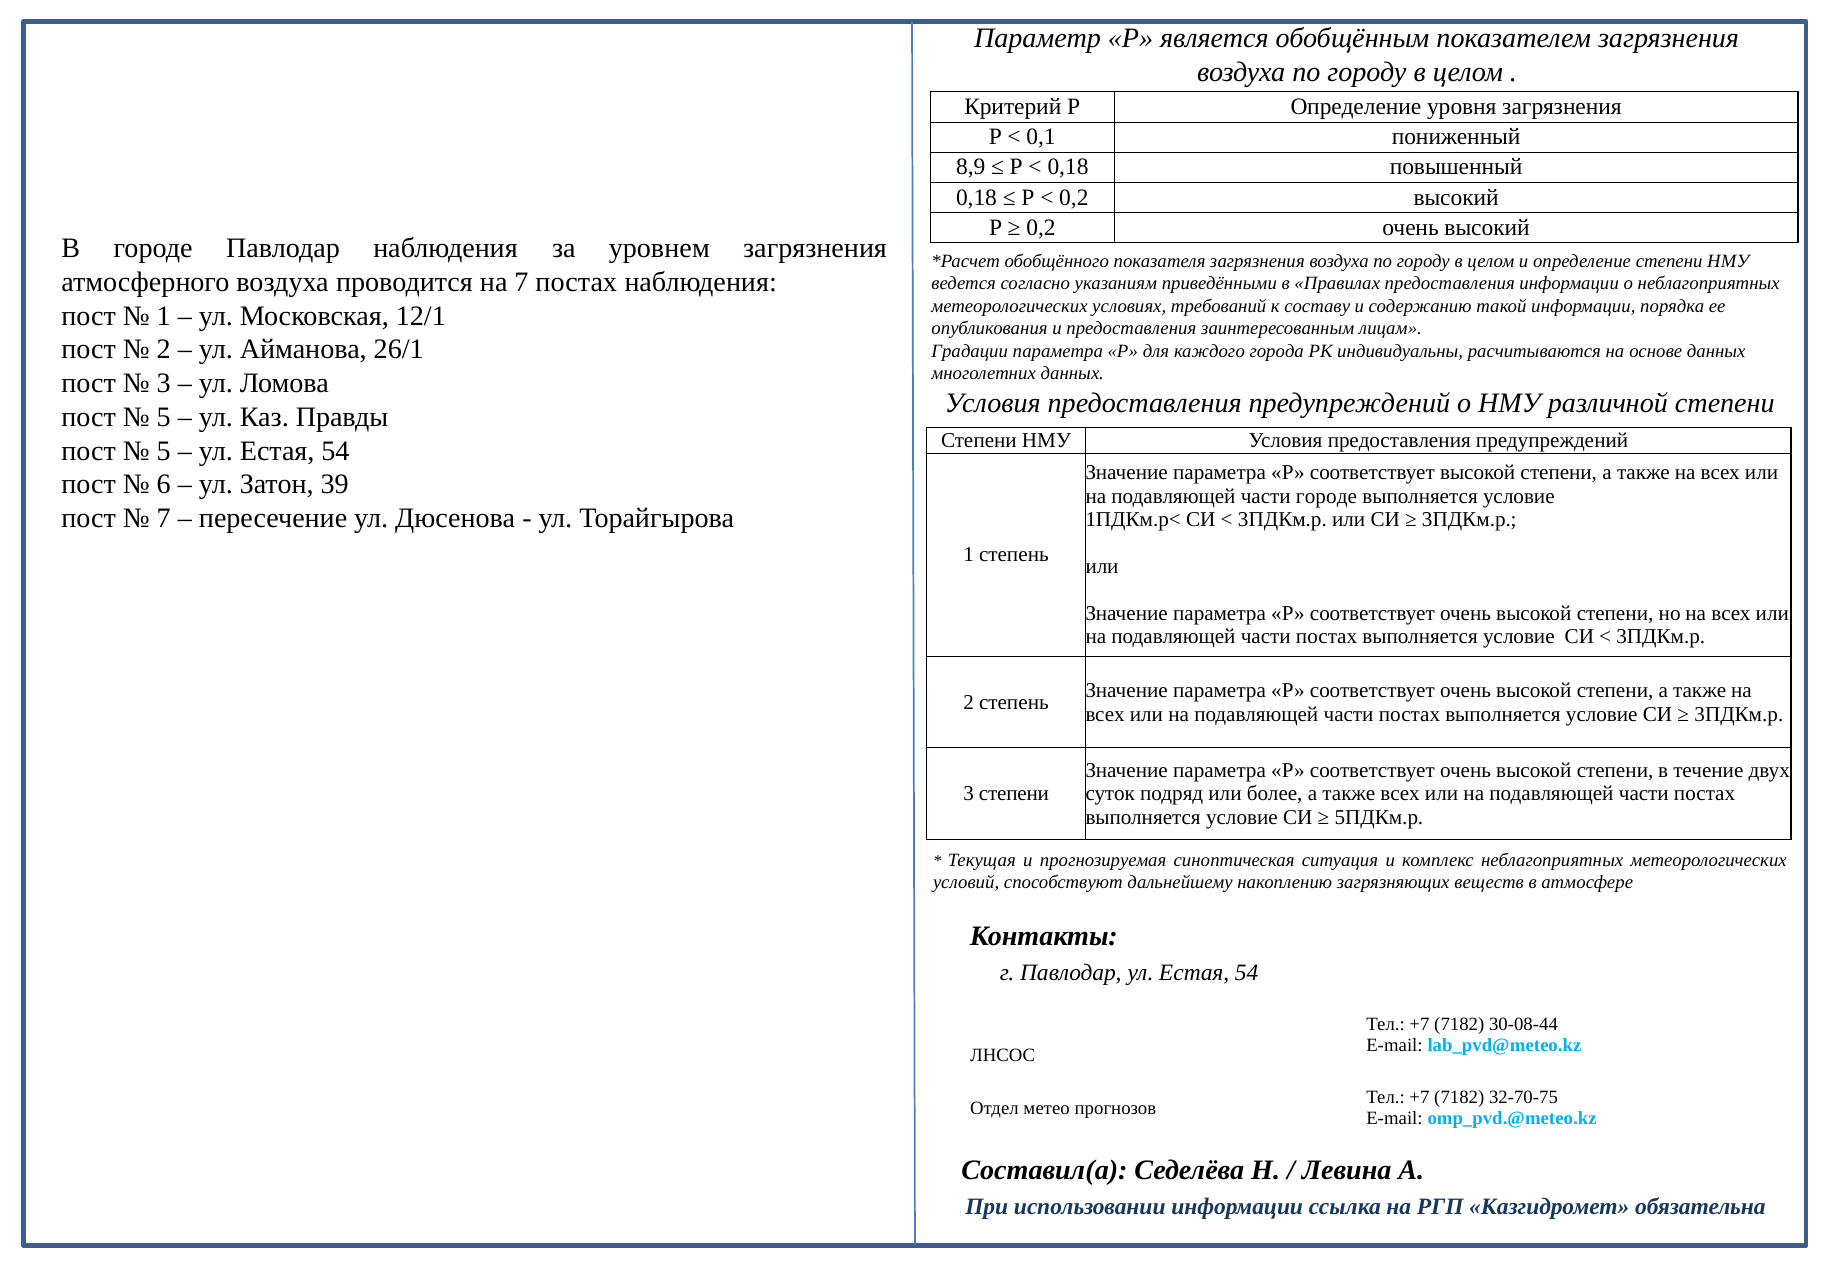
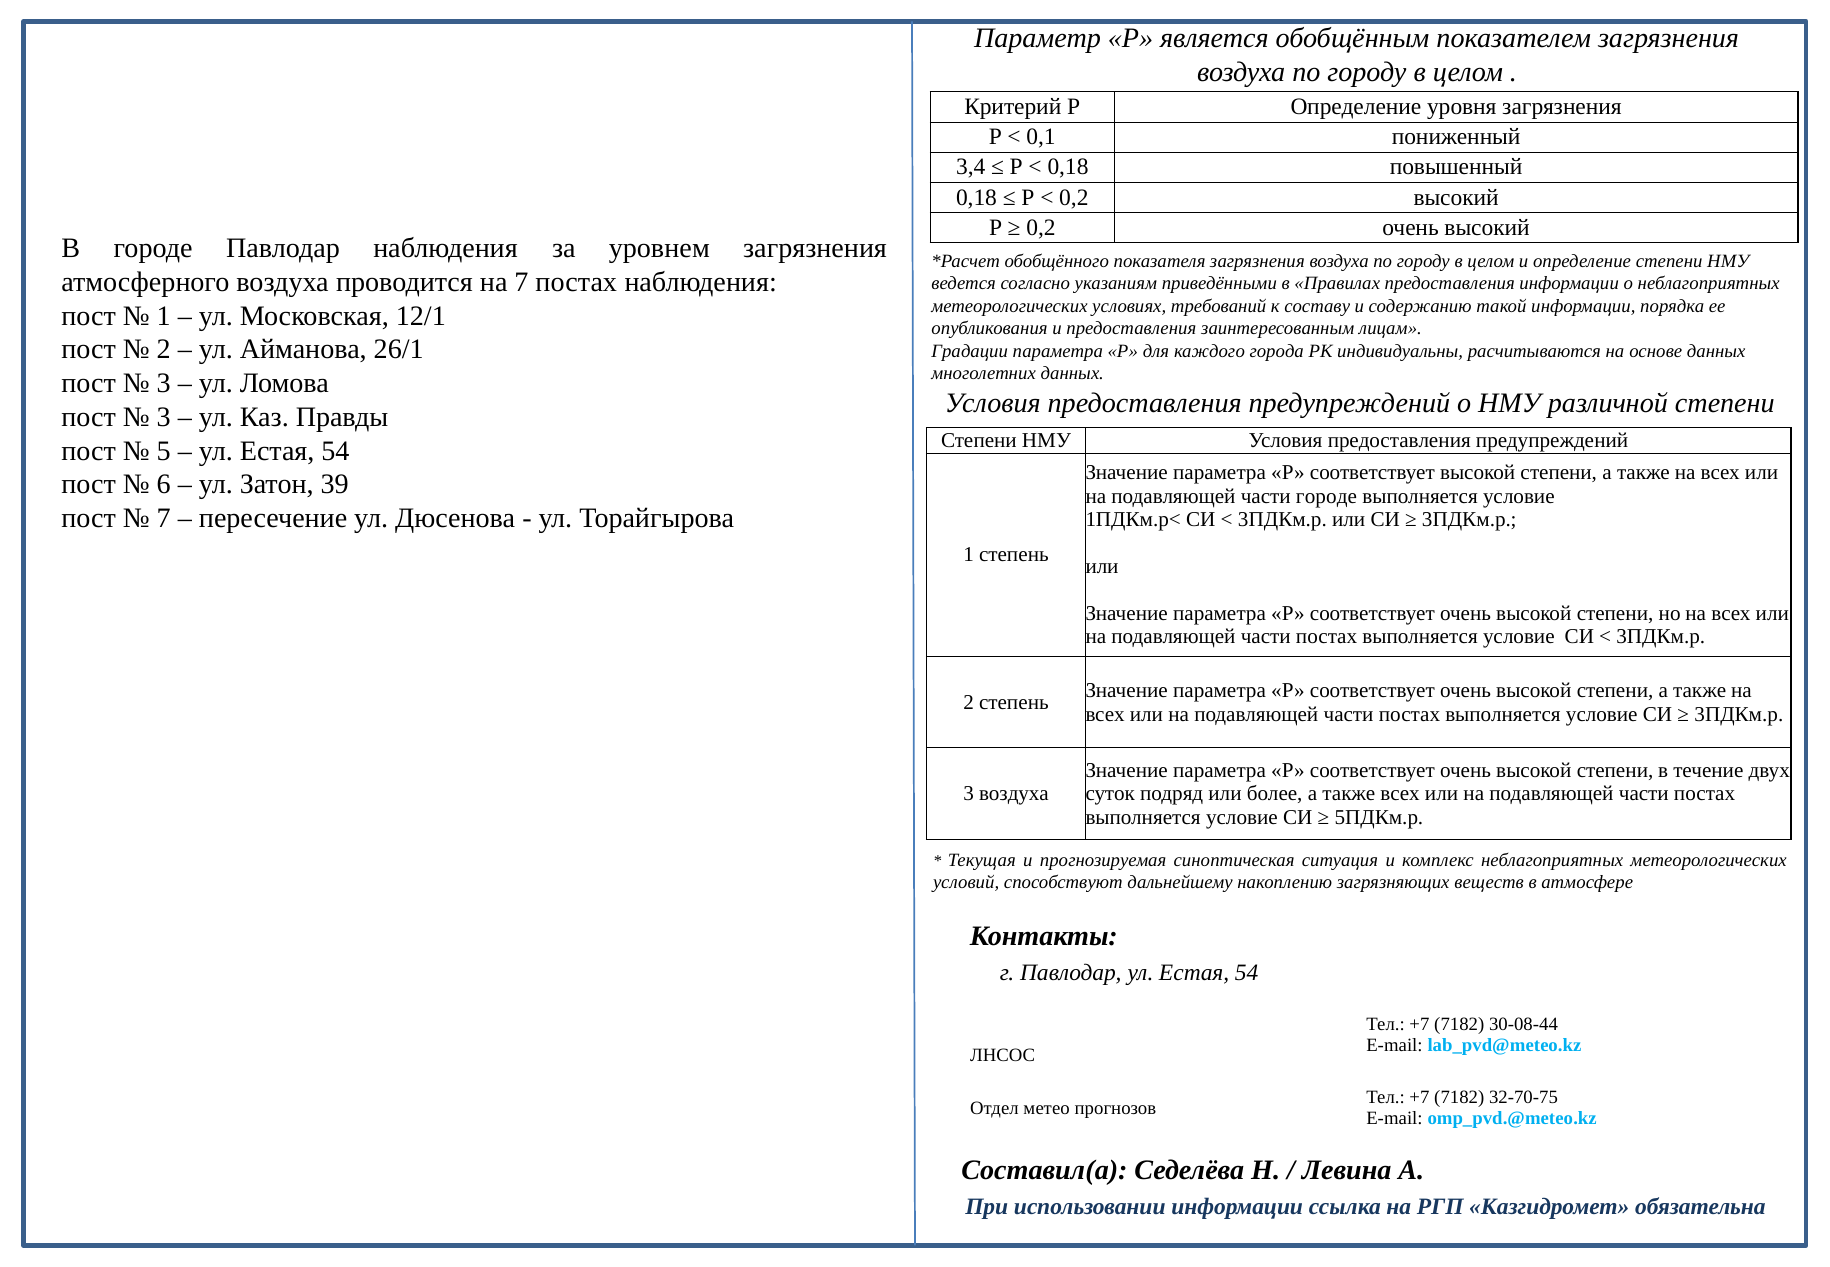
8,9: 8,9 -> 3,4
5 at (164, 417): 5 -> 3
3 степени: степени -> воздуха
